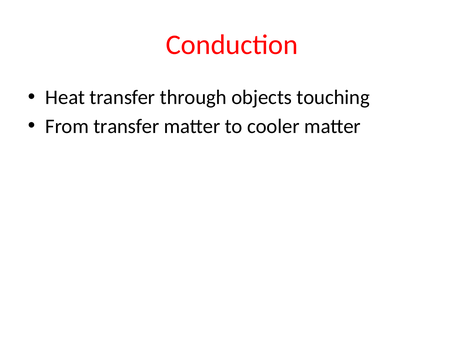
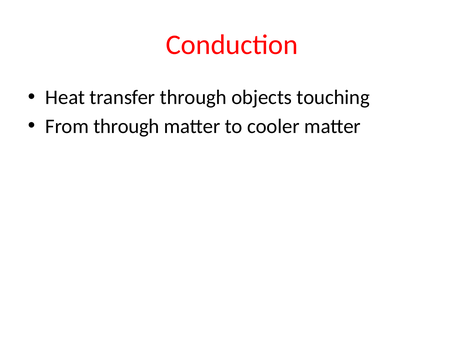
From transfer: transfer -> through
